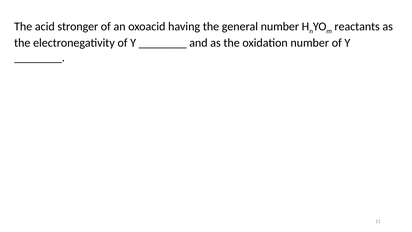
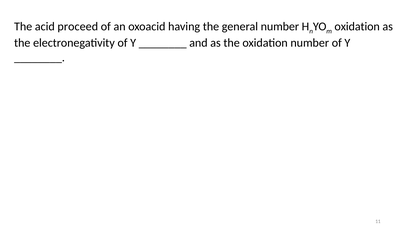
stronger: stronger -> proceed
reactants at (357, 26): reactants -> oxidation
